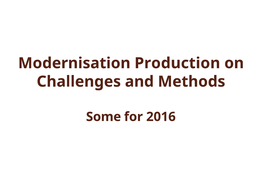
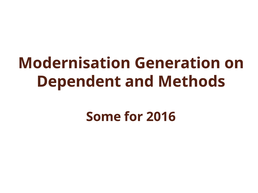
Production: Production -> Generation
Challenges: Challenges -> Dependent
